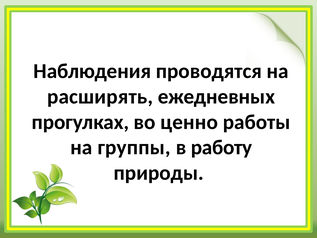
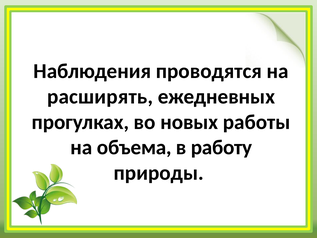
ценно: ценно -> новых
группы: группы -> объема
